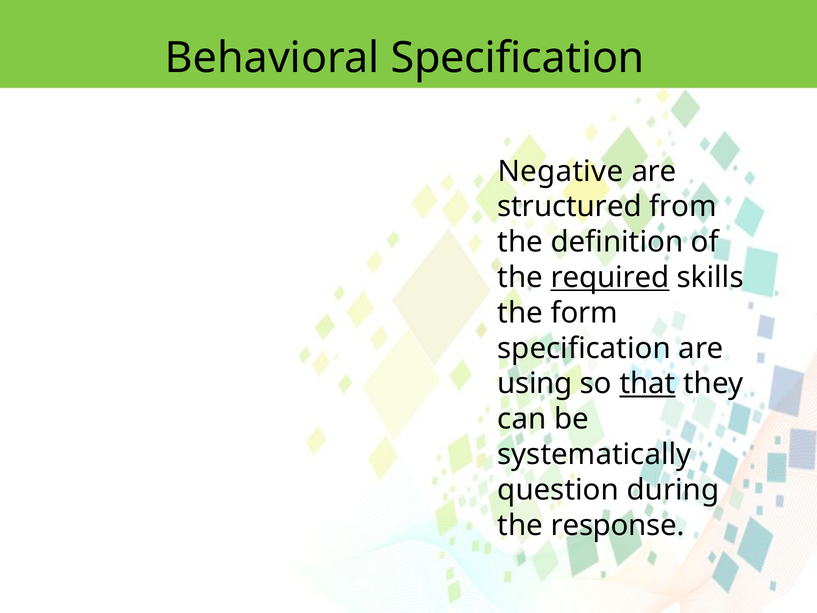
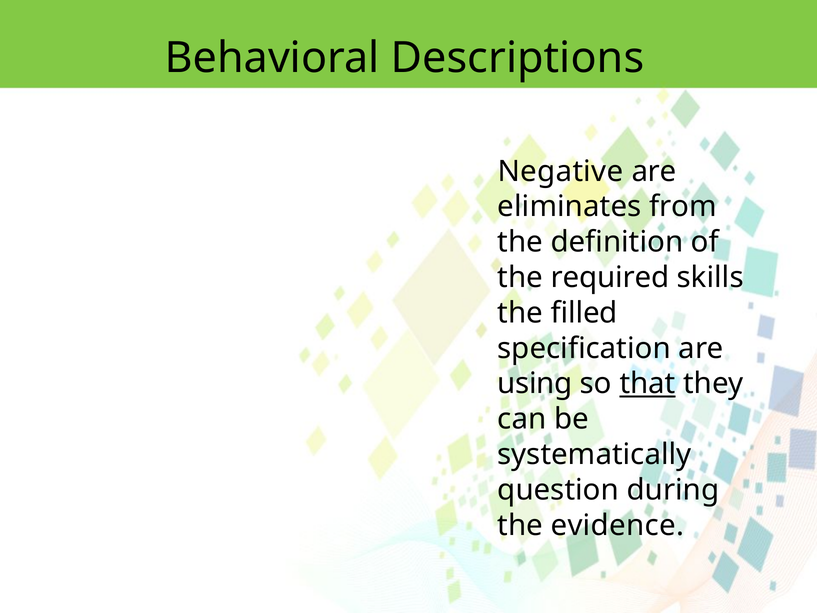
Behavioral Specification: Specification -> Descriptions
structured: structured -> eliminates
required underline: present -> none
form: form -> filled
response: response -> evidence
